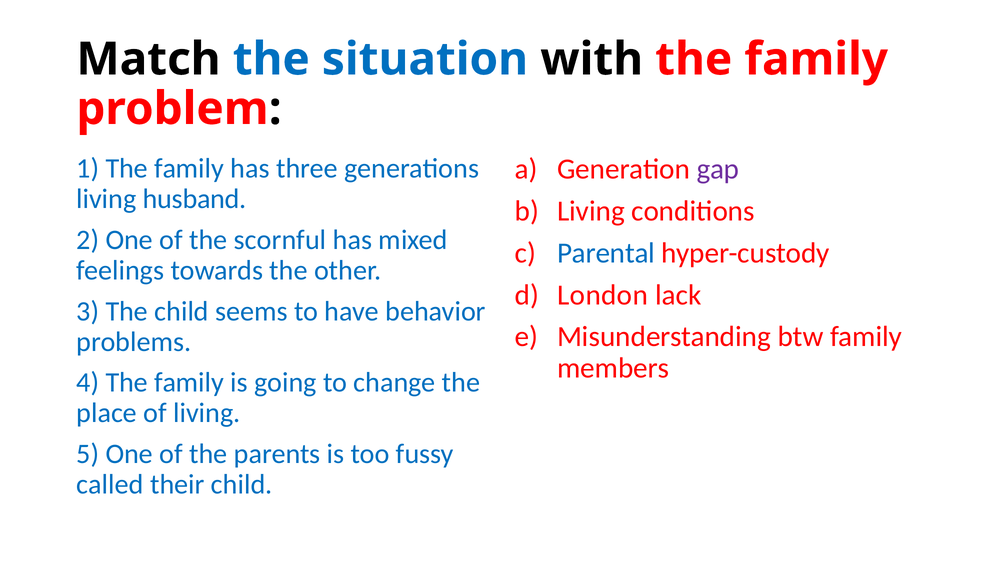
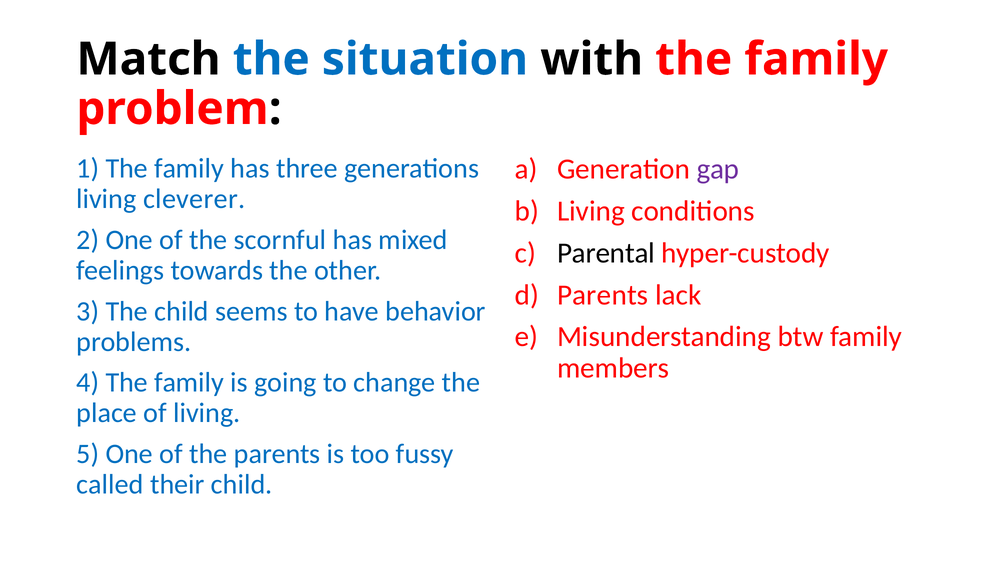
husband: husband -> cleverer
Parental colour: blue -> black
London at (603, 295): London -> Parents
